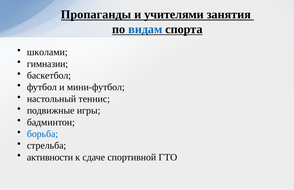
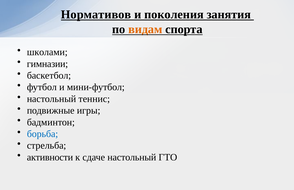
Пропаганды: Пропаганды -> Нормативов
учителями: учителями -> поколения
видам colour: blue -> orange
сдаче спортивной: спортивной -> настольный
